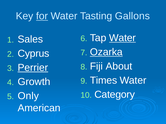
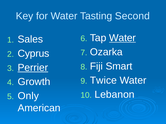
for underline: present -> none
Gallons: Gallons -> Second
Ozarka underline: present -> none
About: About -> Smart
Times: Times -> Twice
Category: Category -> Lebanon
